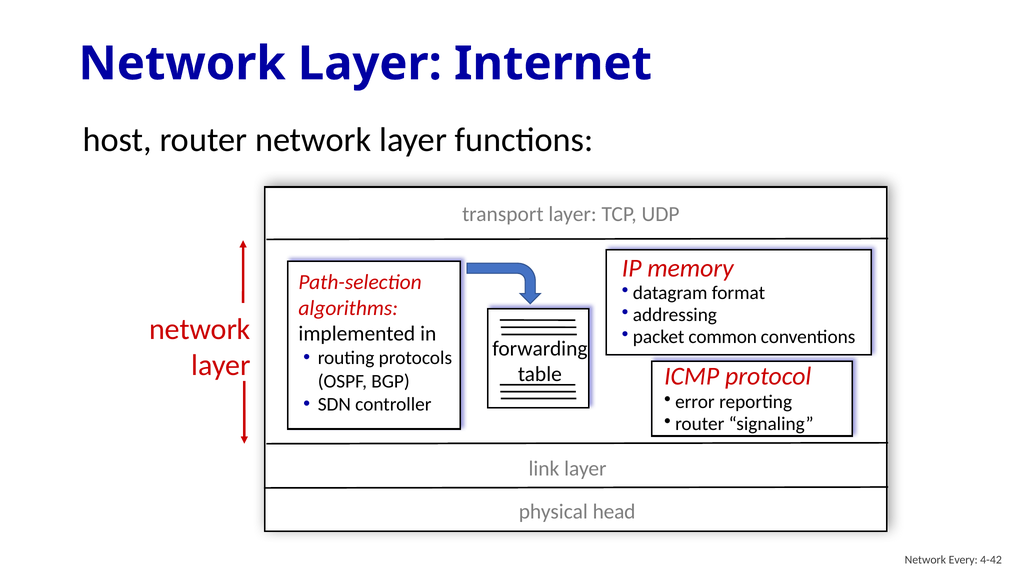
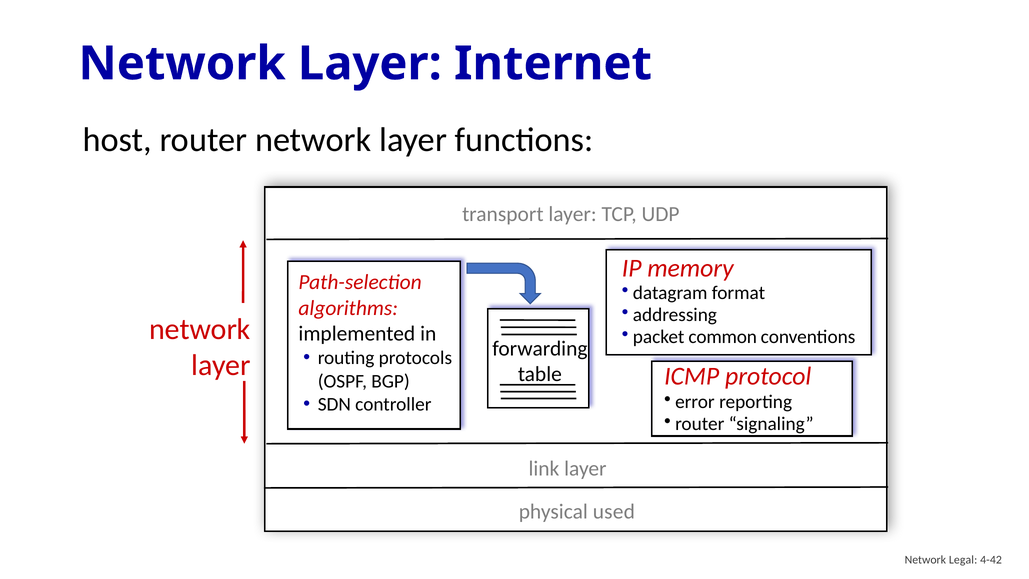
head: head -> used
Every: Every -> Legal
